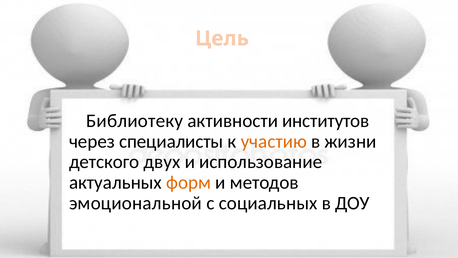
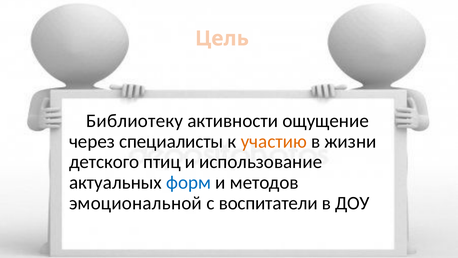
институтов: институтов -> ощущение
двух: двух -> птиц
форм colour: orange -> blue
социальных: социальных -> воспитатели
